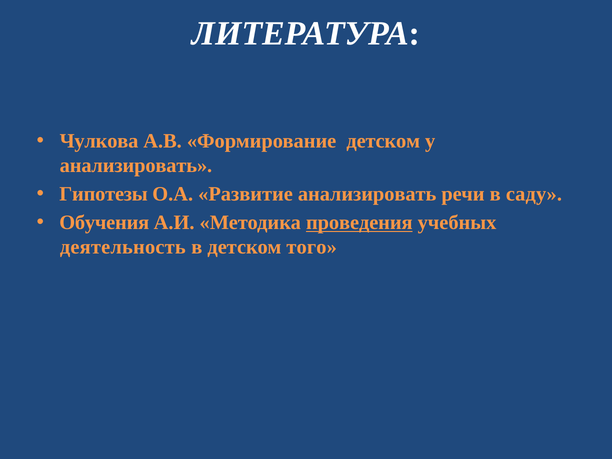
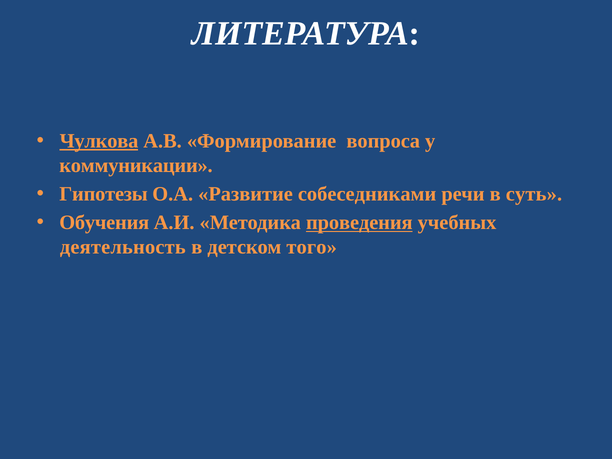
Чулкова underline: none -> present
Формирование детском: детском -> вопроса
анализировать at (136, 166): анализировать -> коммуникации
Развитие анализировать: анализировать -> собеседниками
саду: саду -> суть
